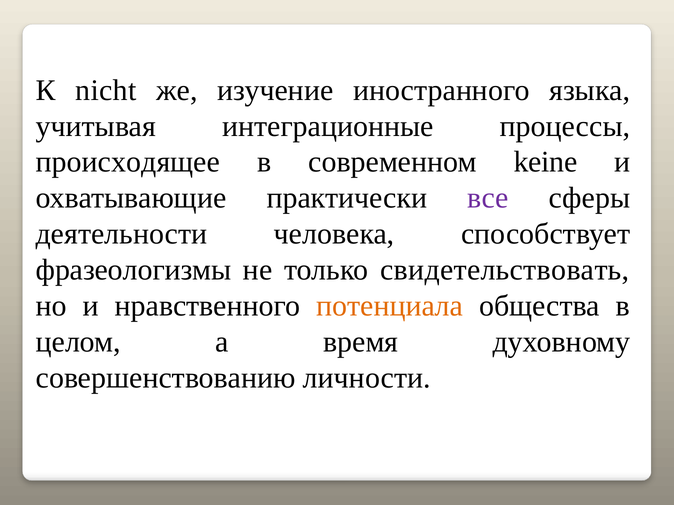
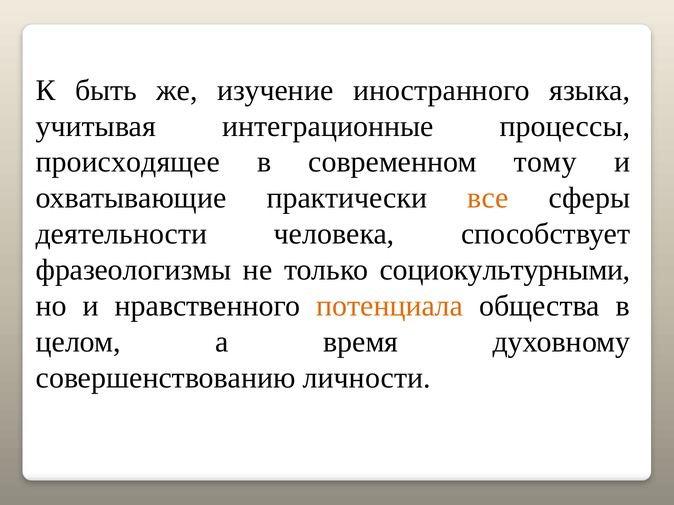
nicht: nicht -> быть
keine: keine -> тому
все colour: purple -> orange
свидетельствовать: свидетельствовать -> социокультурными
